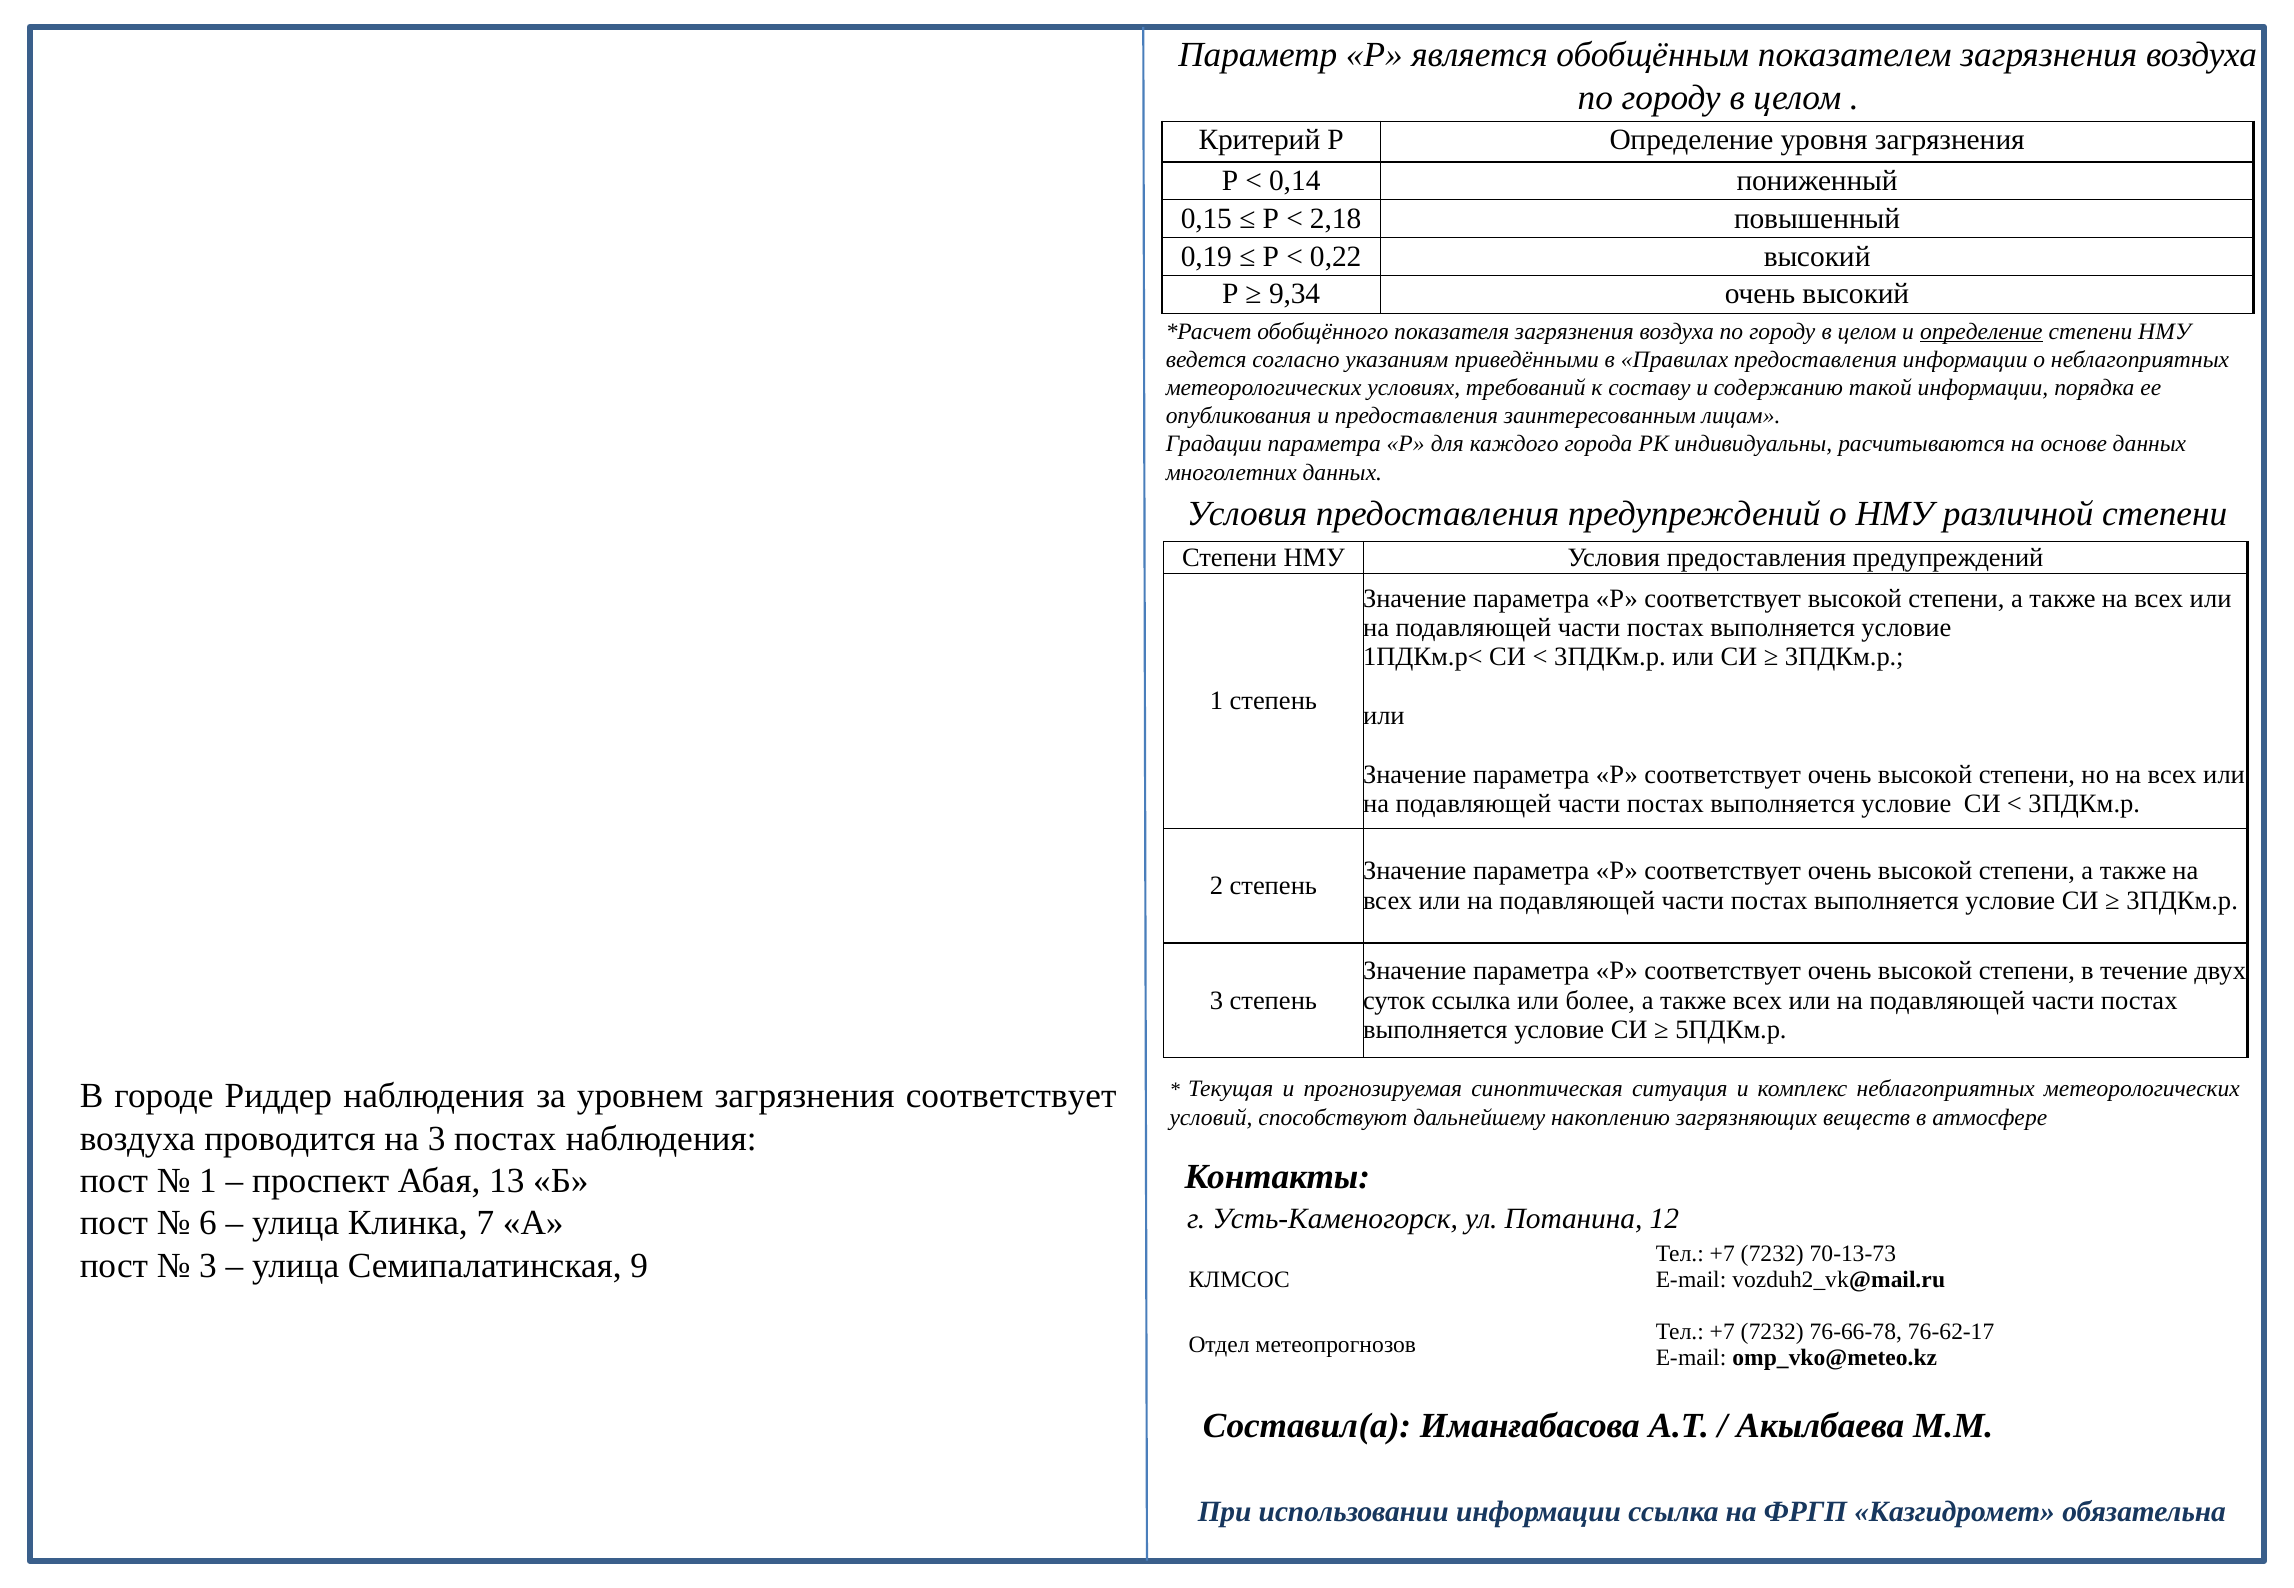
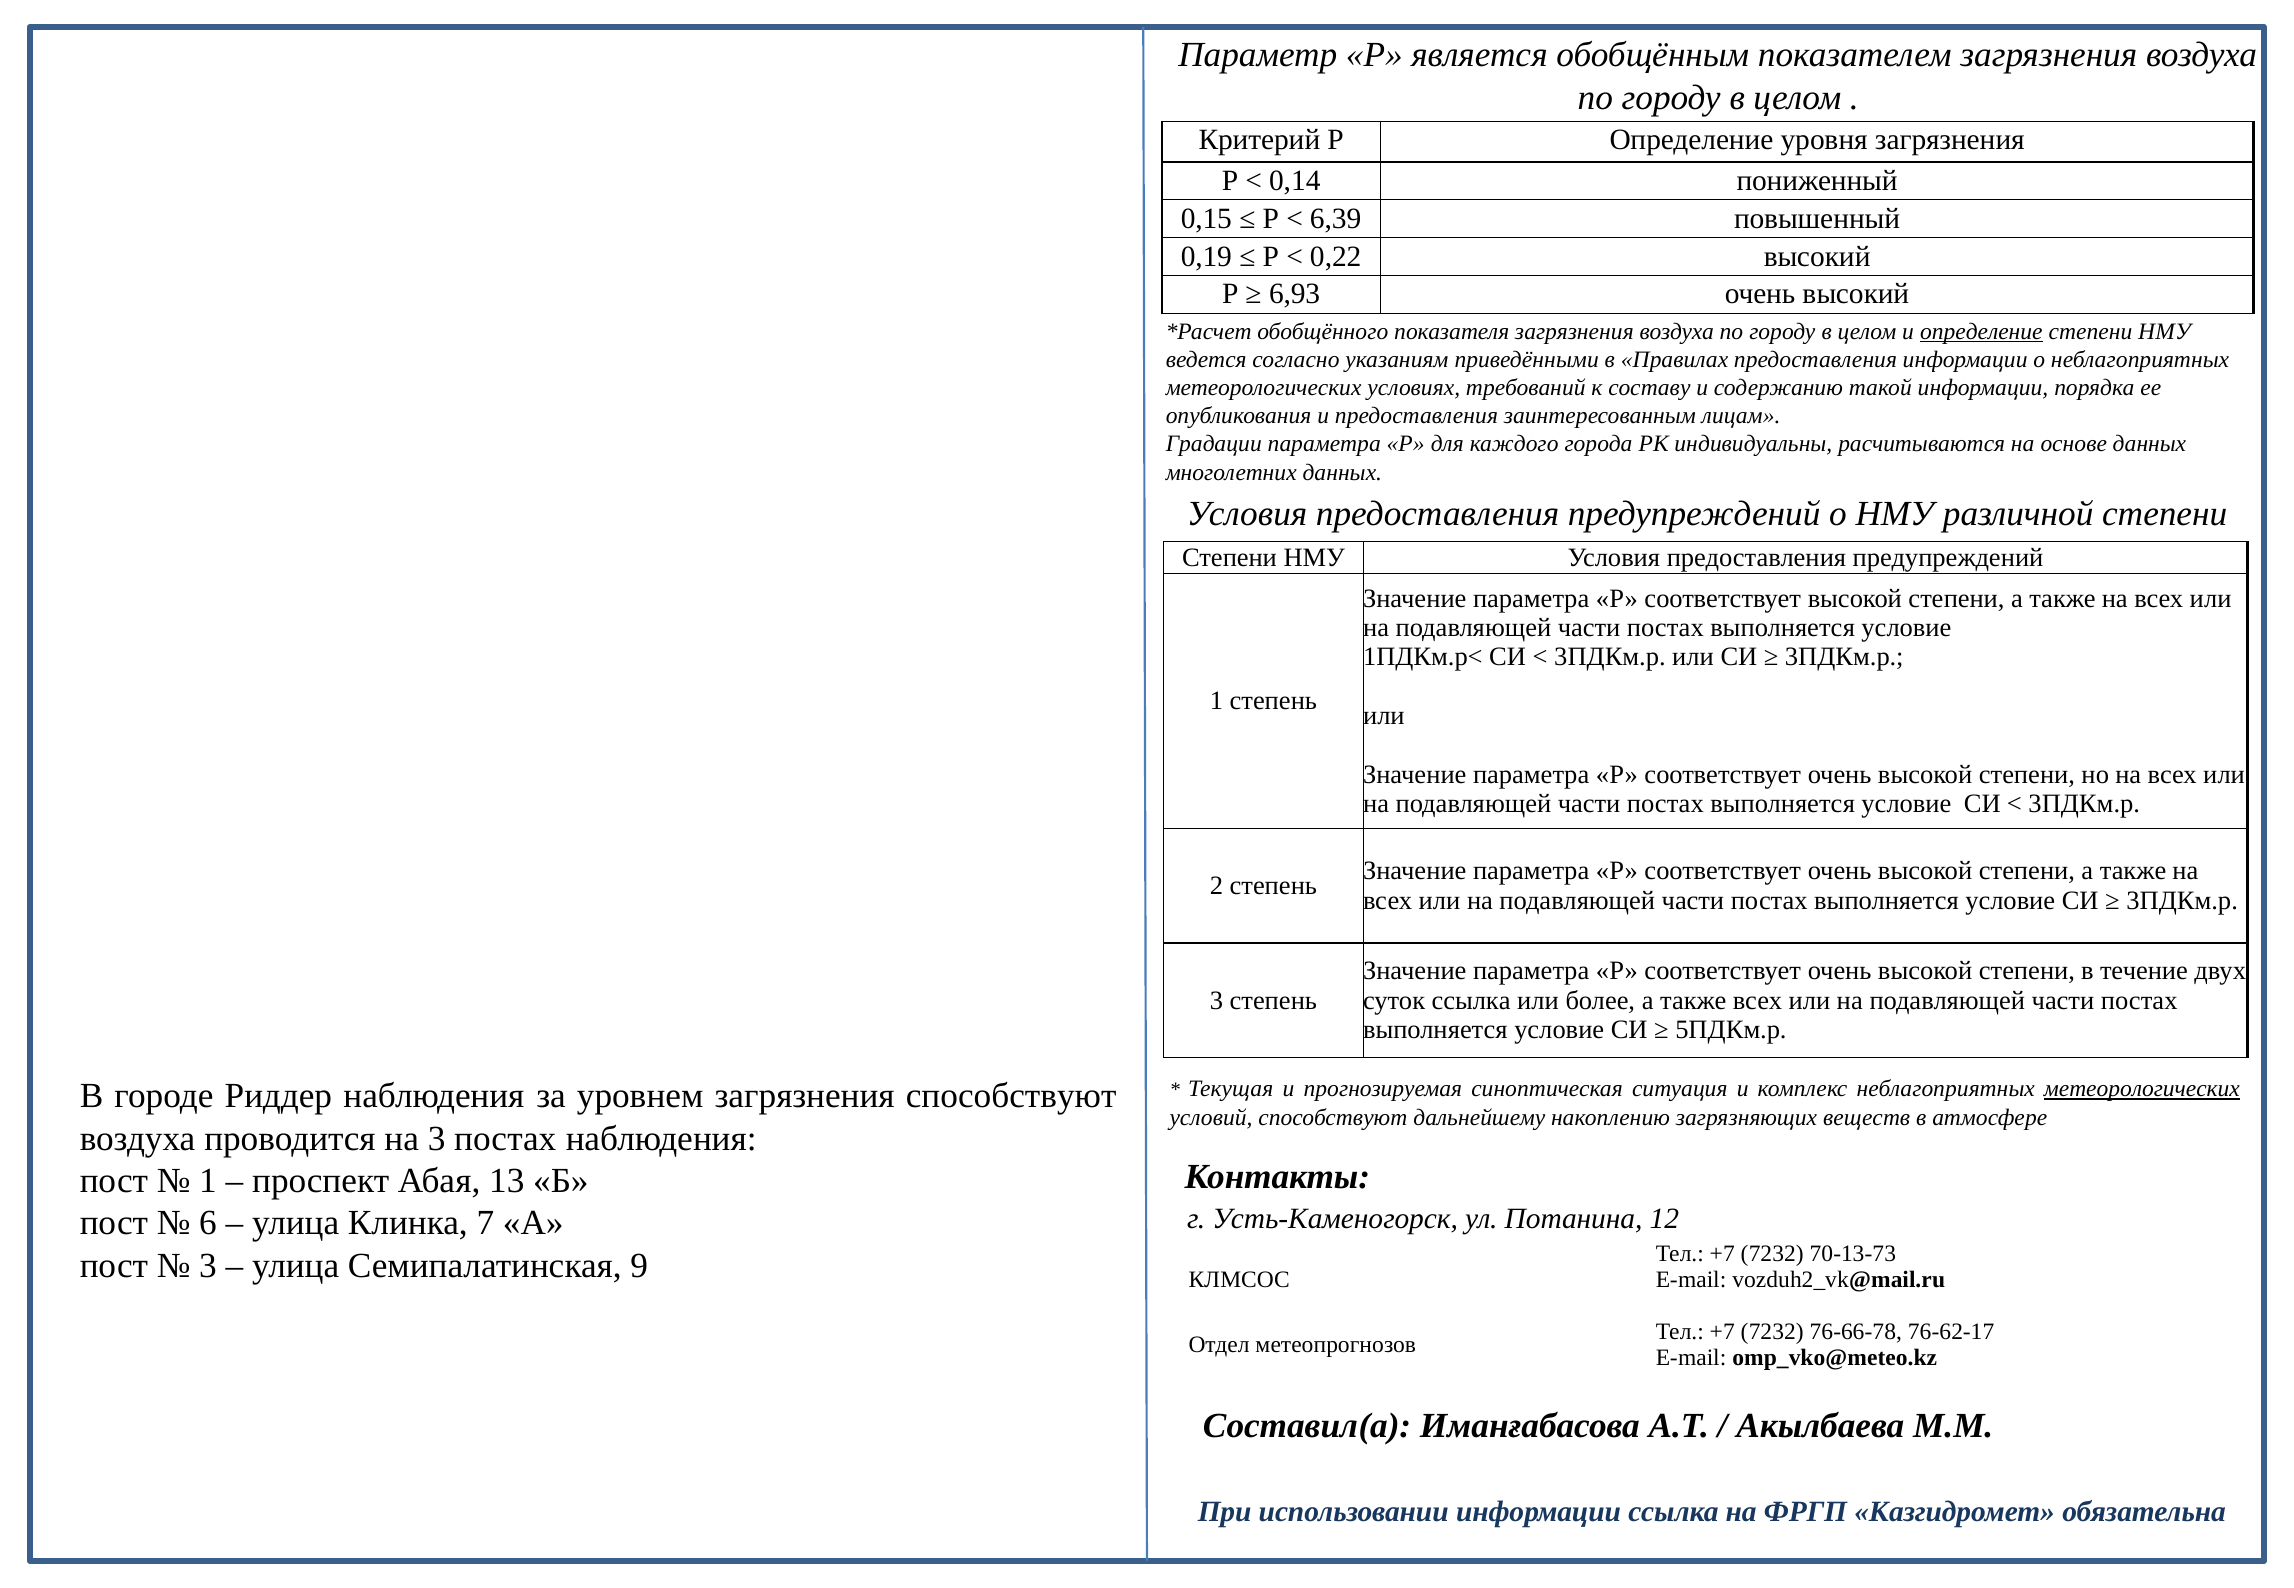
2,18: 2,18 -> 6,39
9,34: 9,34 -> 6,93
загрязнения соответствует: соответствует -> способствуют
метеорологических at (2142, 1089) underline: none -> present
